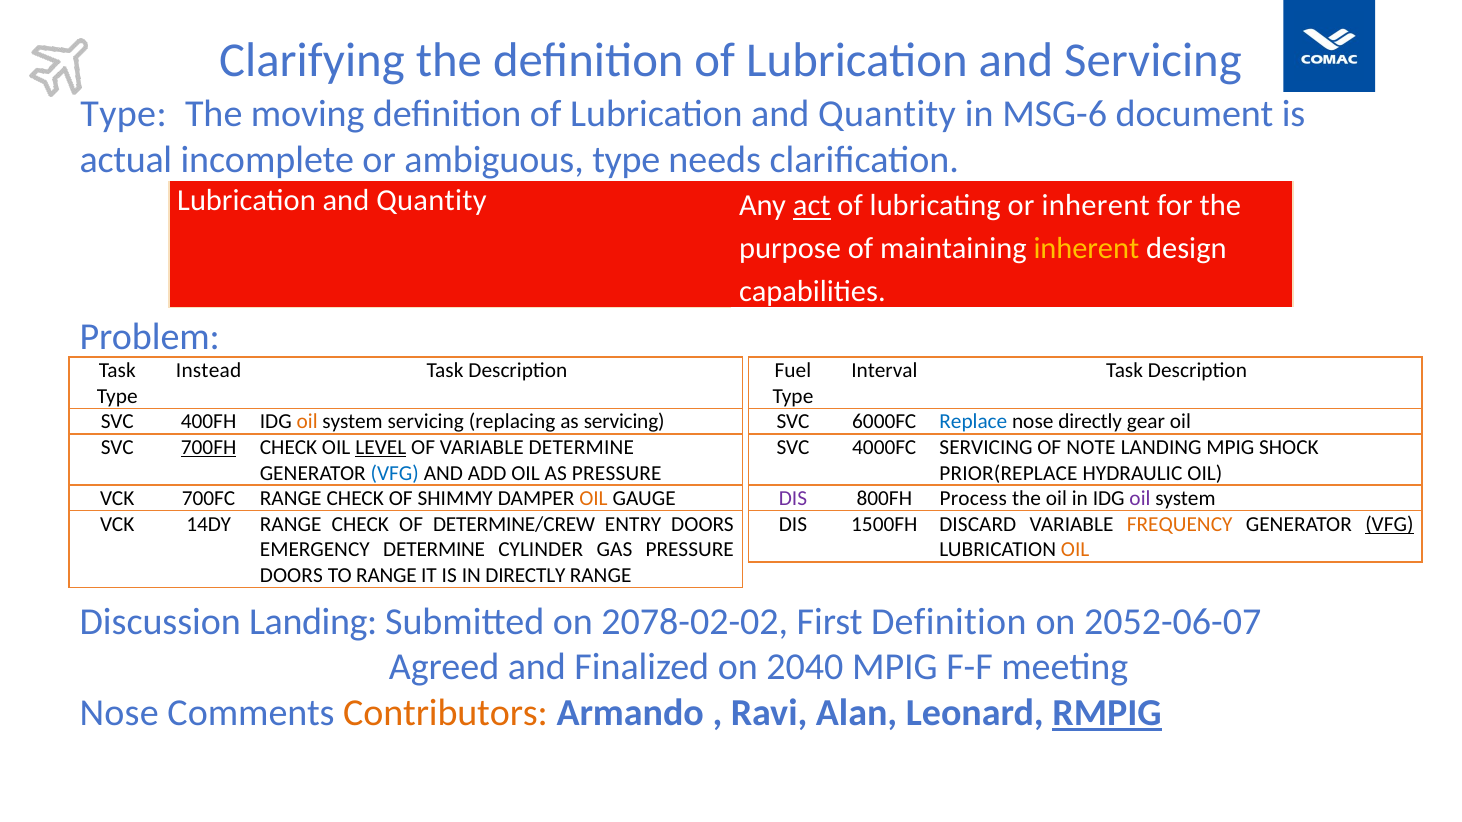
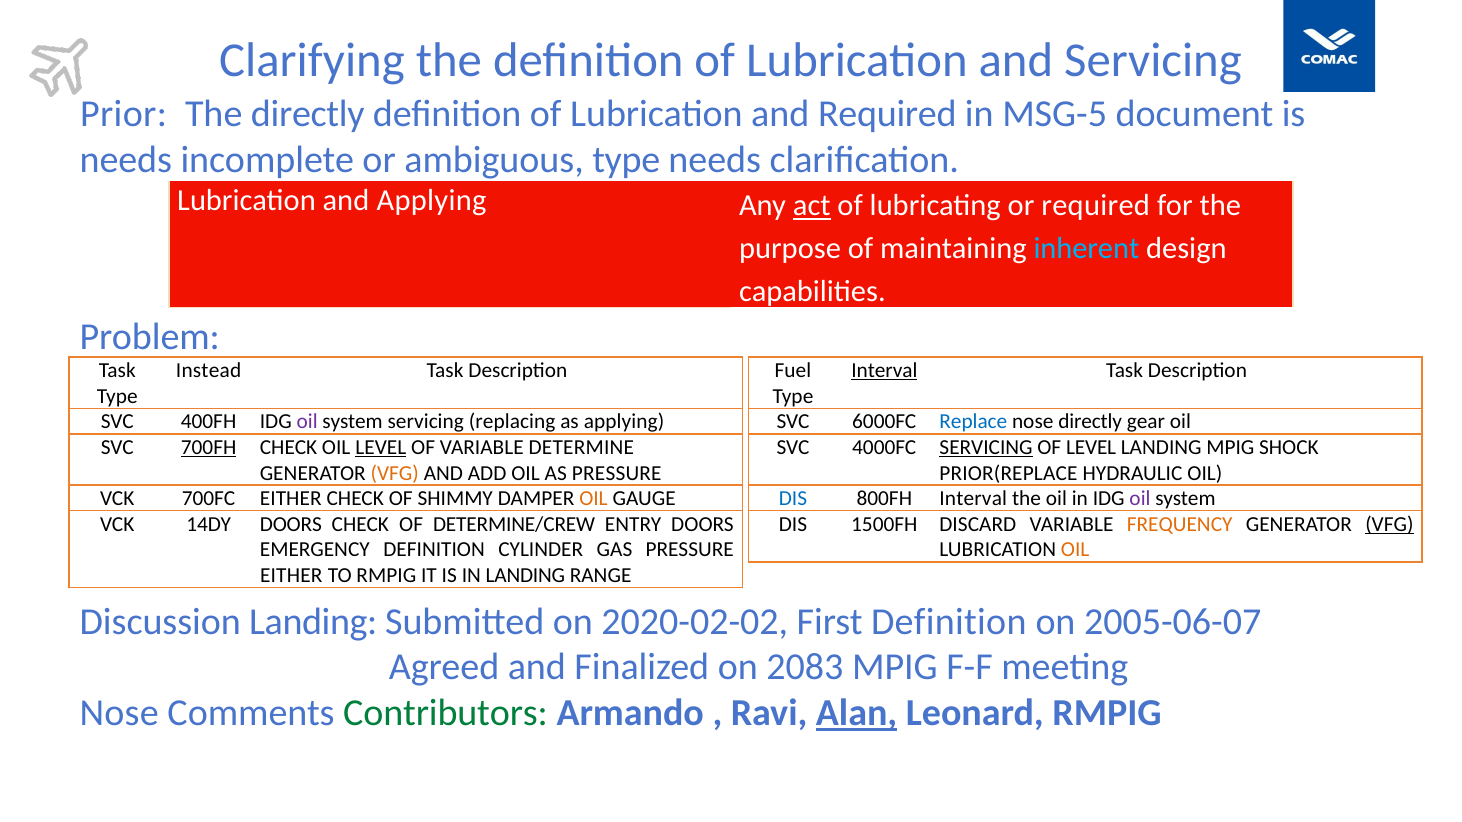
Type at (124, 114): Type -> Prior
The moving: moving -> directly
of Lubrication and Quantity: Quantity -> Required
MSG-6: MSG-6 -> MSG-5
actual at (126, 160): actual -> needs
Quantity at (432, 200): Quantity -> Applying
or inherent: inherent -> required
inherent at (1086, 249) colour: yellow -> light blue
Interval at (884, 370) underline: none -> present
oil at (307, 422) colour: orange -> purple
as servicing: servicing -> applying
SERVICING at (986, 447) underline: none -> present
OF NOTE: NOTE -> LEVEL
VFG at (395, 473) colour: blue -> orange
700FC RANGE: RANGE -> EITHER
DIS at (793, 499) colour: purple -> blue
800FH Process: Process -> Interval
14DY RANGE: RANGE -> DOORS
EMERGENCY DETERMINE: DETERMINE -> DEFINITION
DOORS at (291, 576): DOORS -> EITHER
TO RANGE: RANGE -> RMPIG
IN DIRECTLY: DIRECTLY -> LANDING
2078-02-02: 2078-02-02 -> 2020-02-02
2052-06-07: 2052-06-07 -> 2005-06-07
2040: 2040 -> 2083
Contributors colour: orange -> green
Alan underline: none -> present
RMPIG at (1107, 713) underline: present -> none
